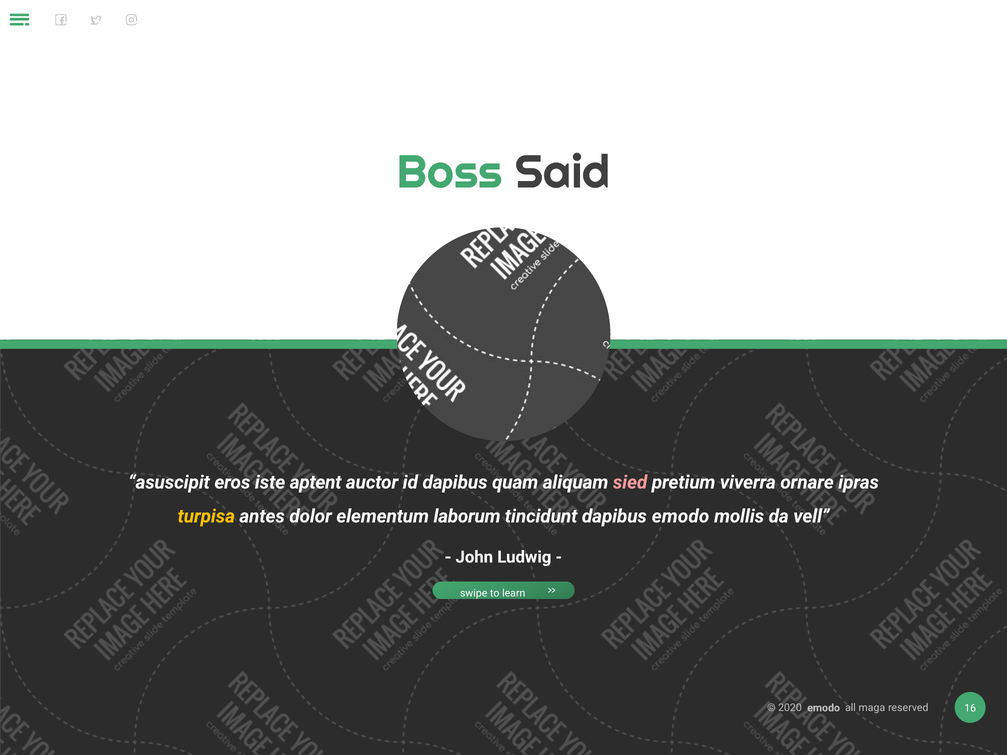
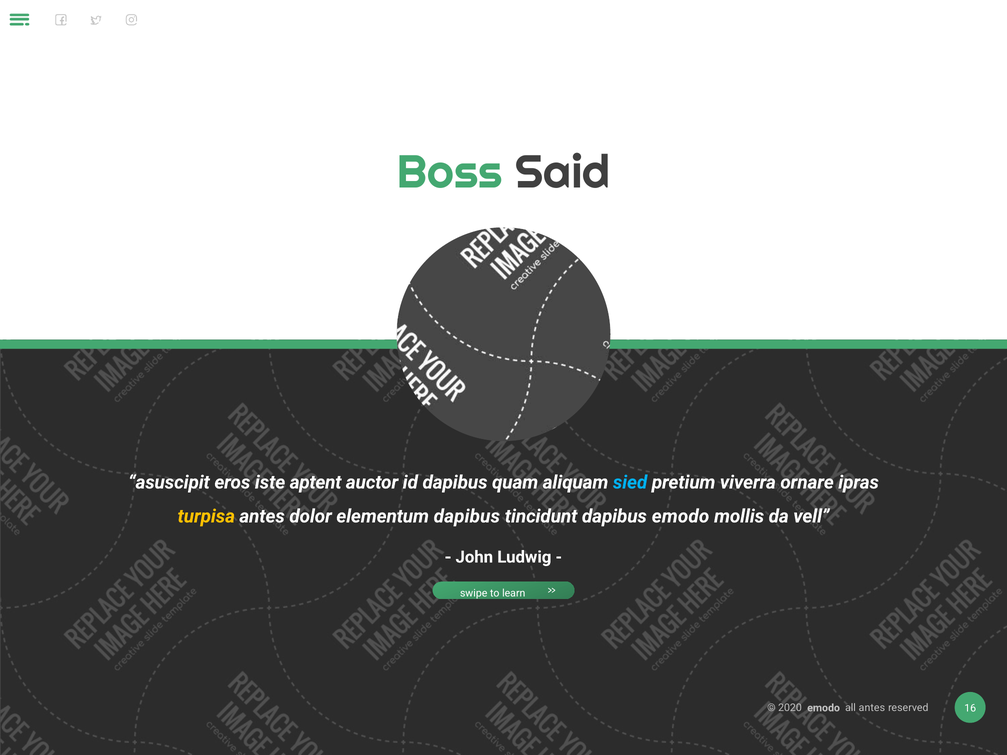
sied colour: pink -> light blue
elementum laborum: laborum -> dapibus
all maga: maga -> antes
